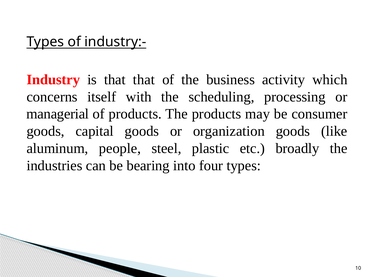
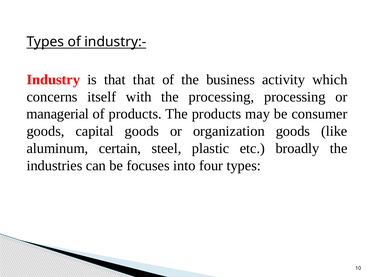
the scheduling: scheduling -> processing
people: people -> certain
bearing: bearing -> focuses
